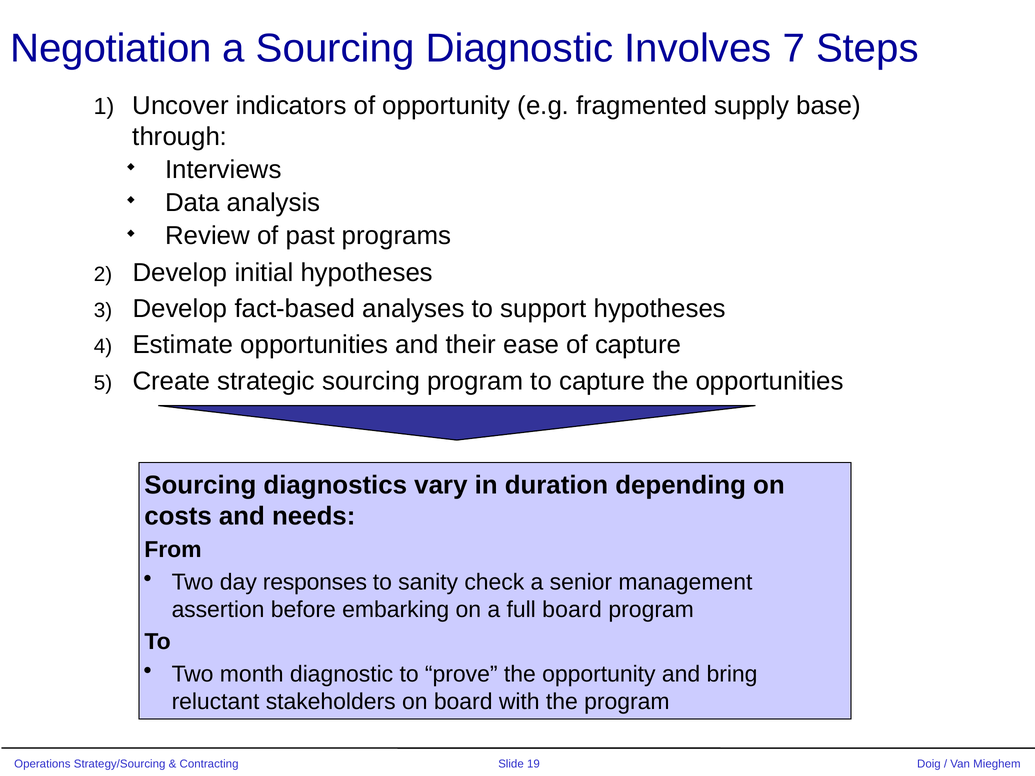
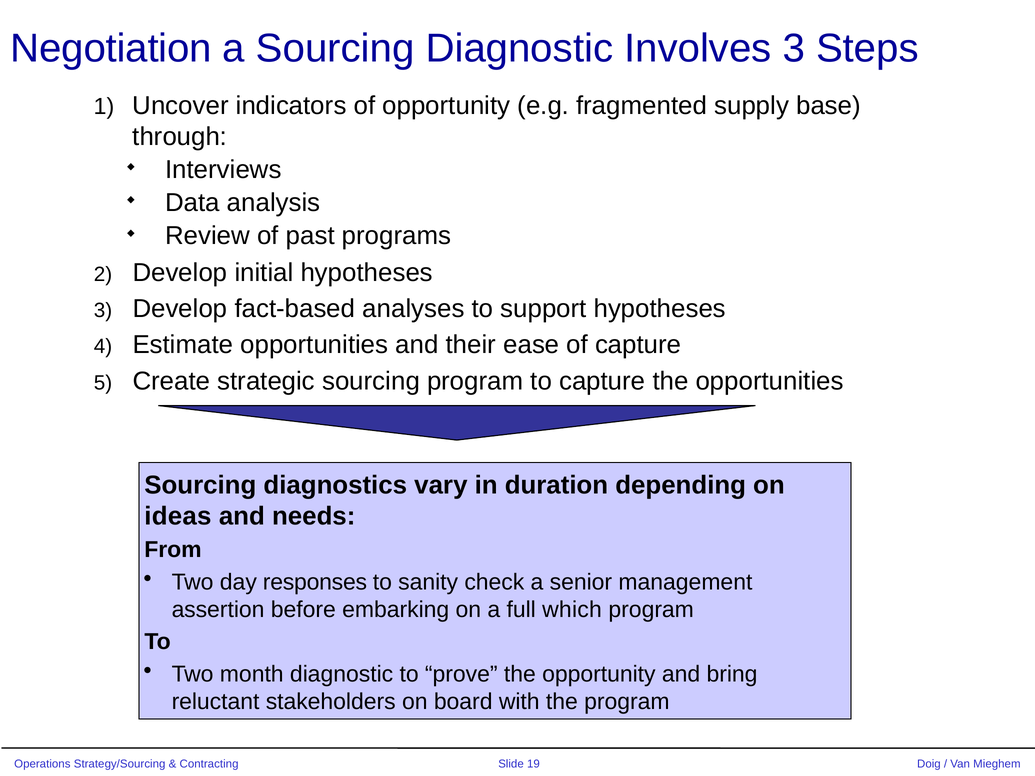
Involves 7: 7 -> 3
costs: costs -> ideas
full board: board -> which
